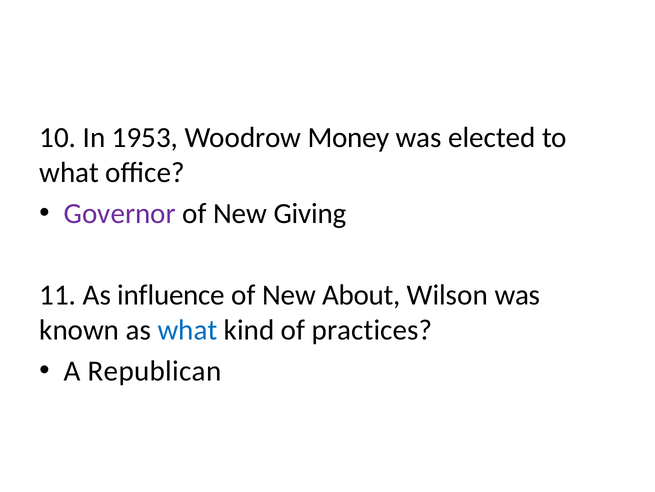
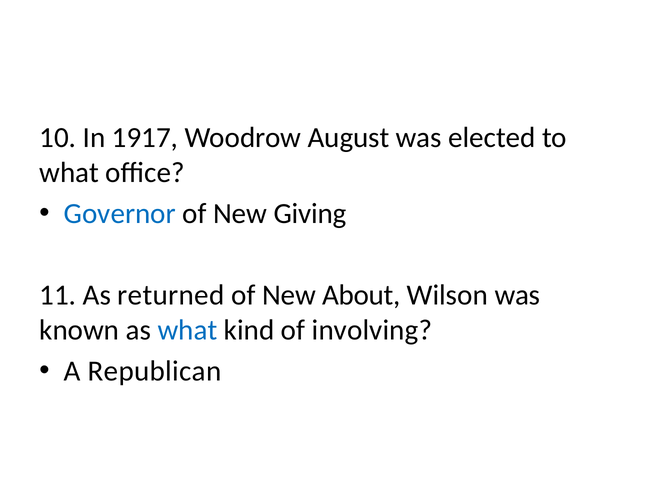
1953: 1953 -> 1917
Money: Money -> August
Governor colour: purple -> blue
influence: influence -> returned
practices: practices -> involving
